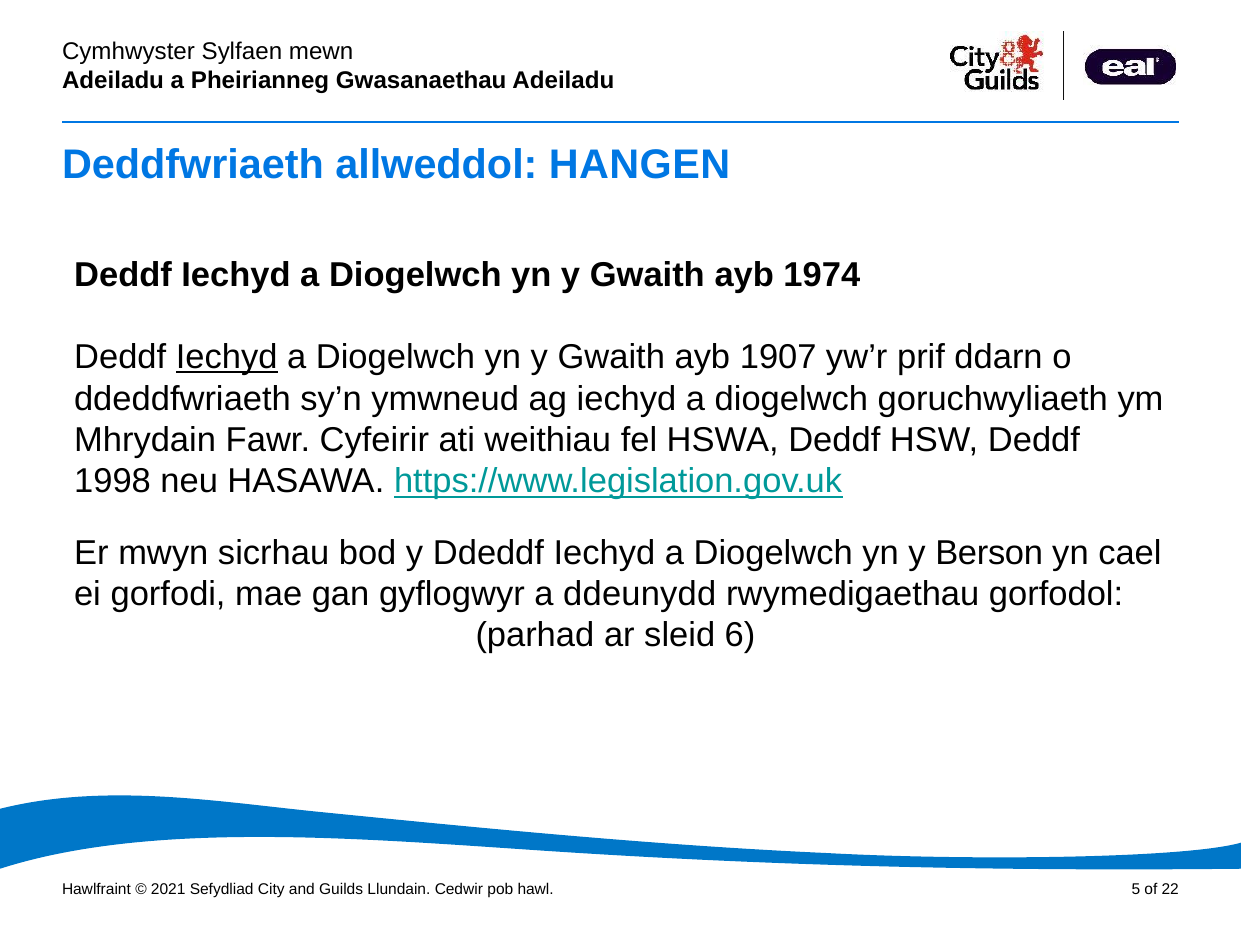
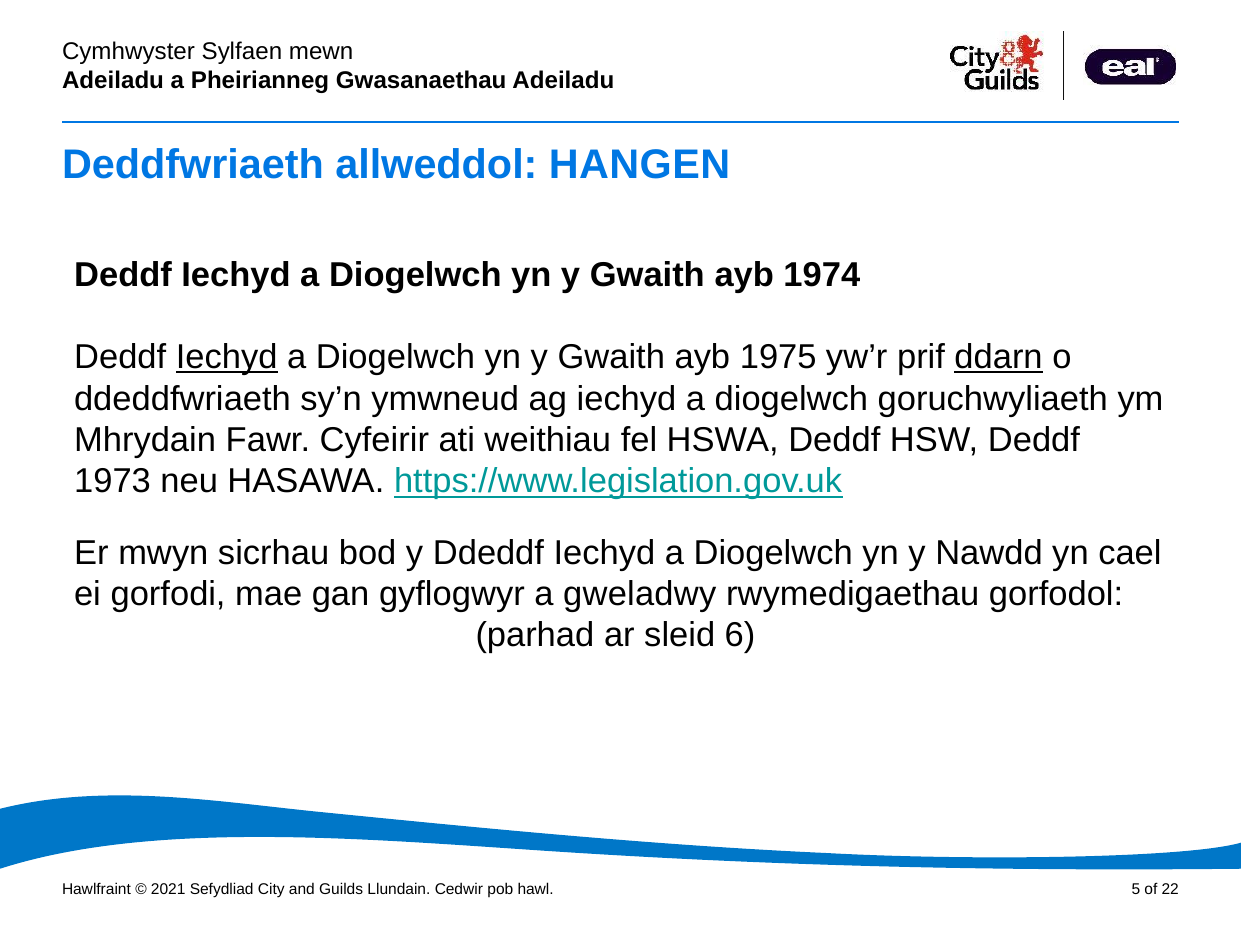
1907: 1907 -> 1975
ddarn underline: none -> present
1998: 1998 -> 1973
Berson: Berson -> Nawdd
ddeunydd: ddeunydd -> gweladwy
